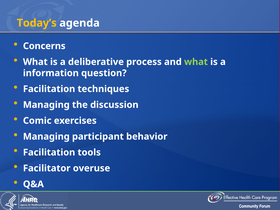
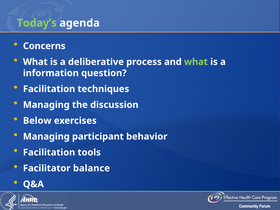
Today’s colour: yellow -> light green
Comic: Comic -> Below
overuse: overuse -> balance
